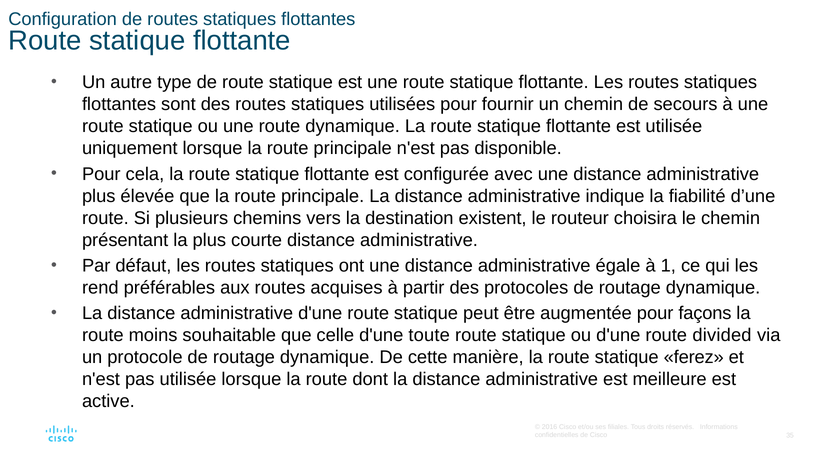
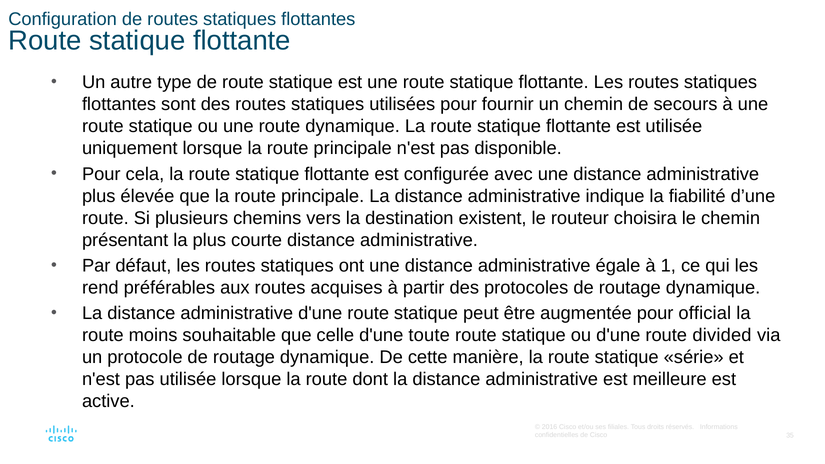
façons: façons -> official
ferez: ferez -> série
